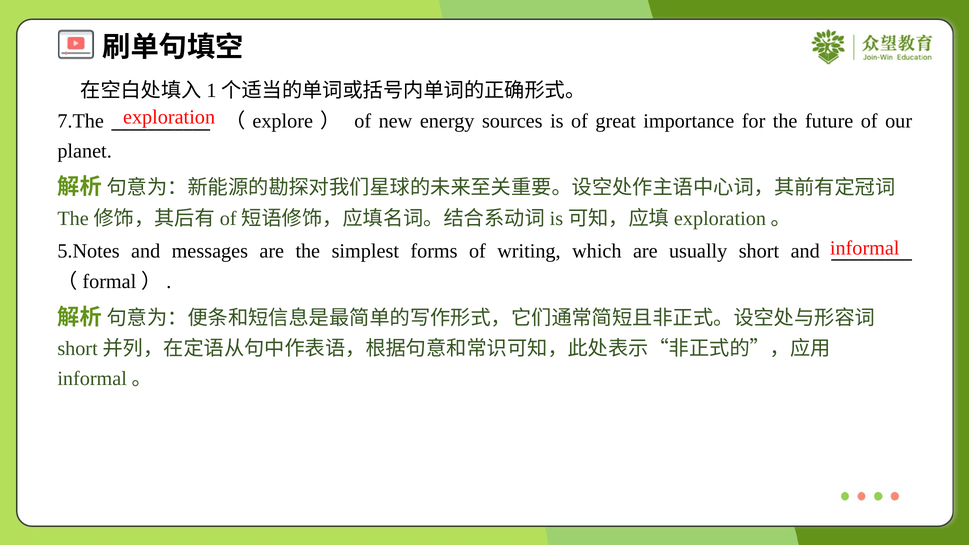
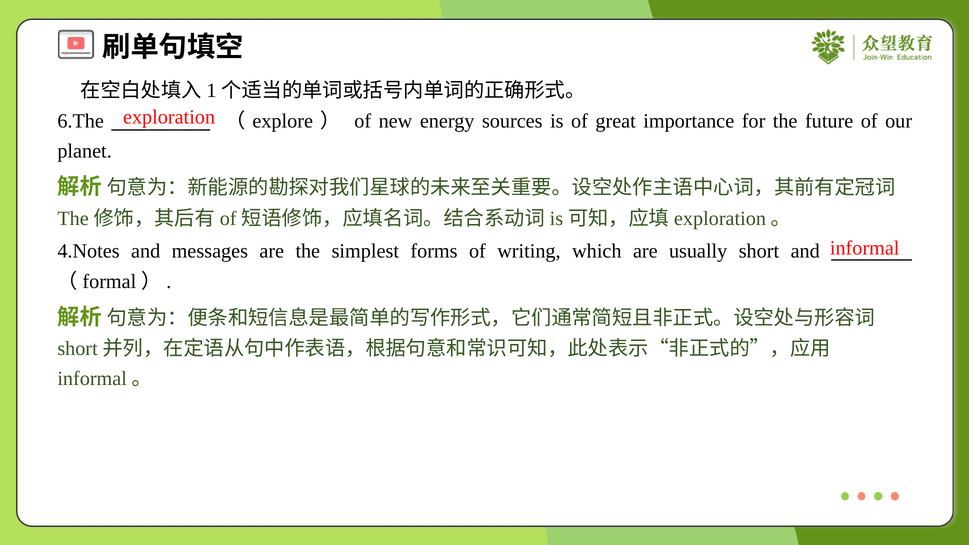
7.The: 7.The -> 6.The
5.Notes: 5.Notes -> 4.Notes
